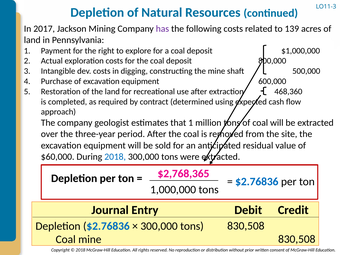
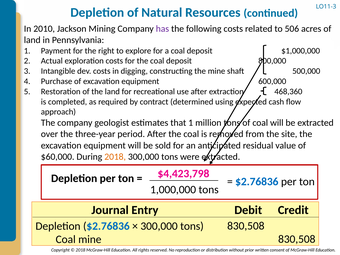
2017: 2017 -> 2010
139: 139 -> 506
2018 at (115, 157) colour: blue -> orange
$2,768,365: $2,768,365 -> $4,423,798
